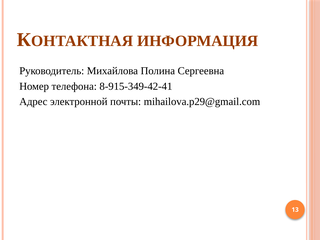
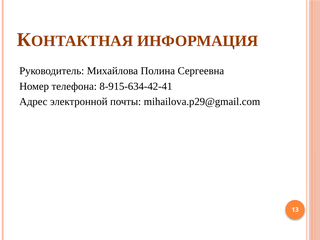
8-915-349-42-41: 8-915-349-42-41 -> 8-915-634-42-41
